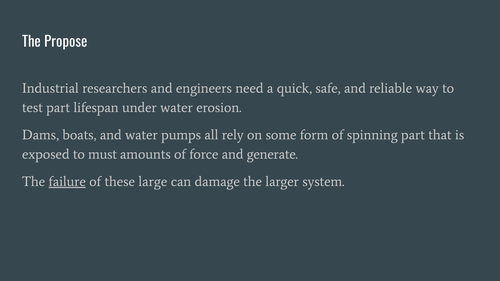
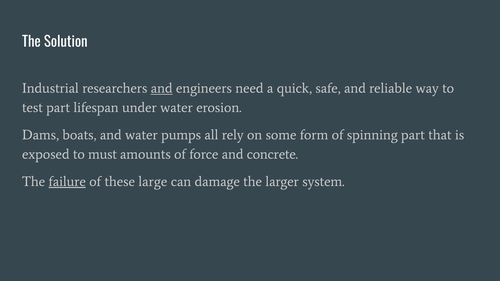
Propose: Propose -> Solution
and at (162, 88) underline: none -> present
generate: generate -> concrete
